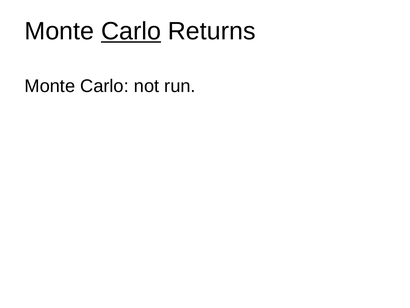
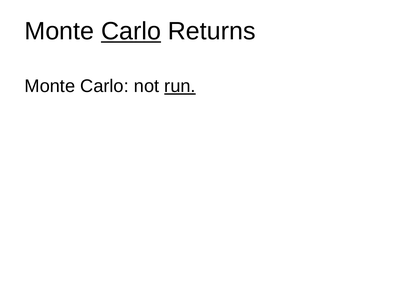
run underline: none -> present
